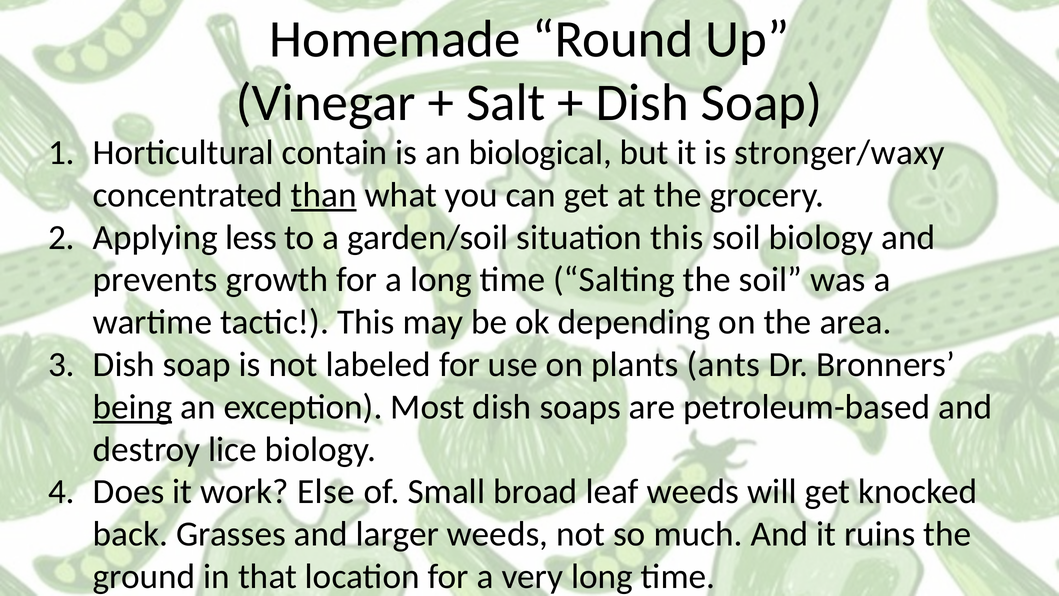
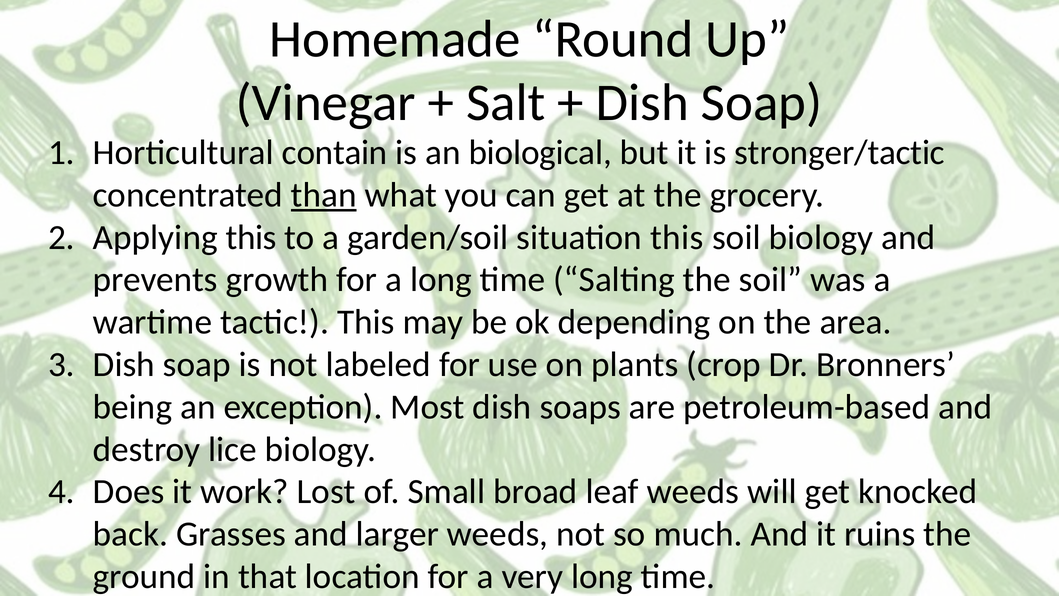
stronger/waxy: stronger/waxy -> stronger/tactic
Applying less: less -> this
ants: ants -> crop
being underline: present -> none
Else: Else -> Lost
